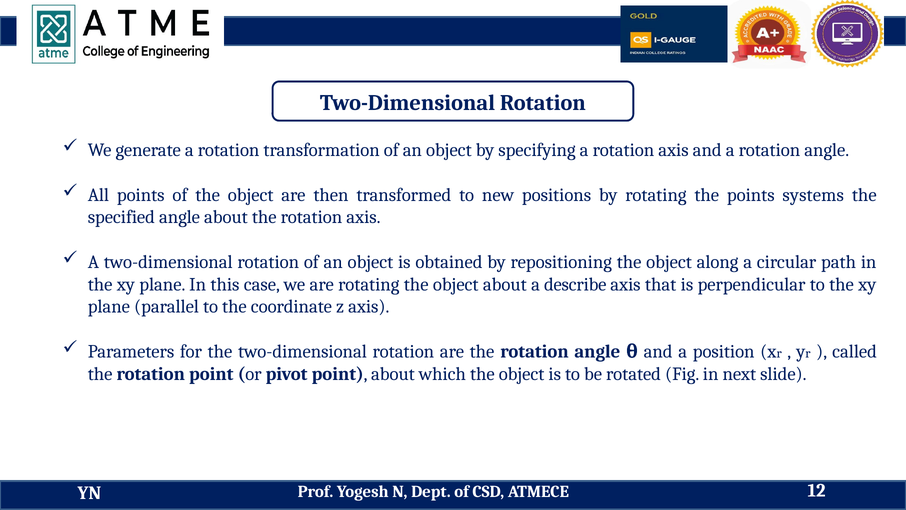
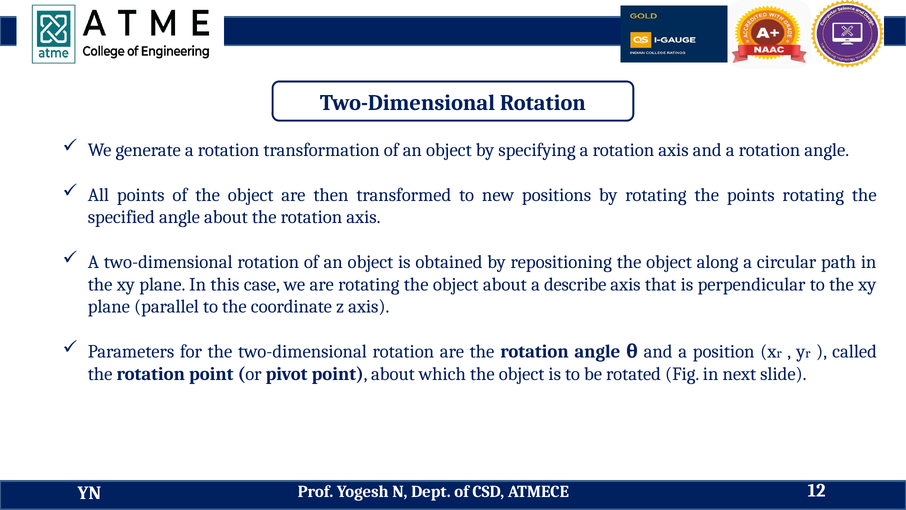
points systems: systems -> rotating
